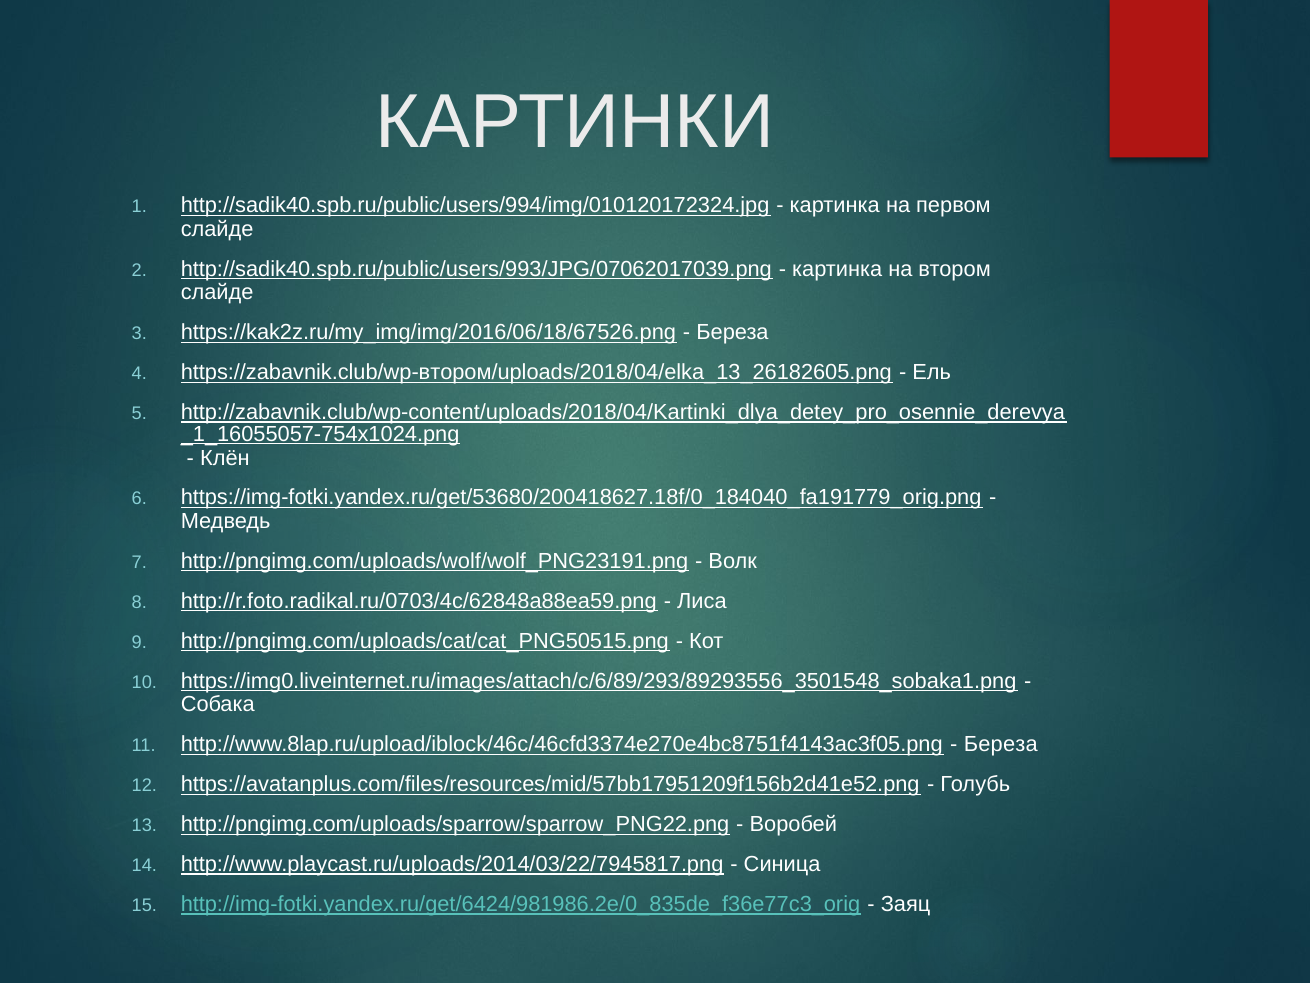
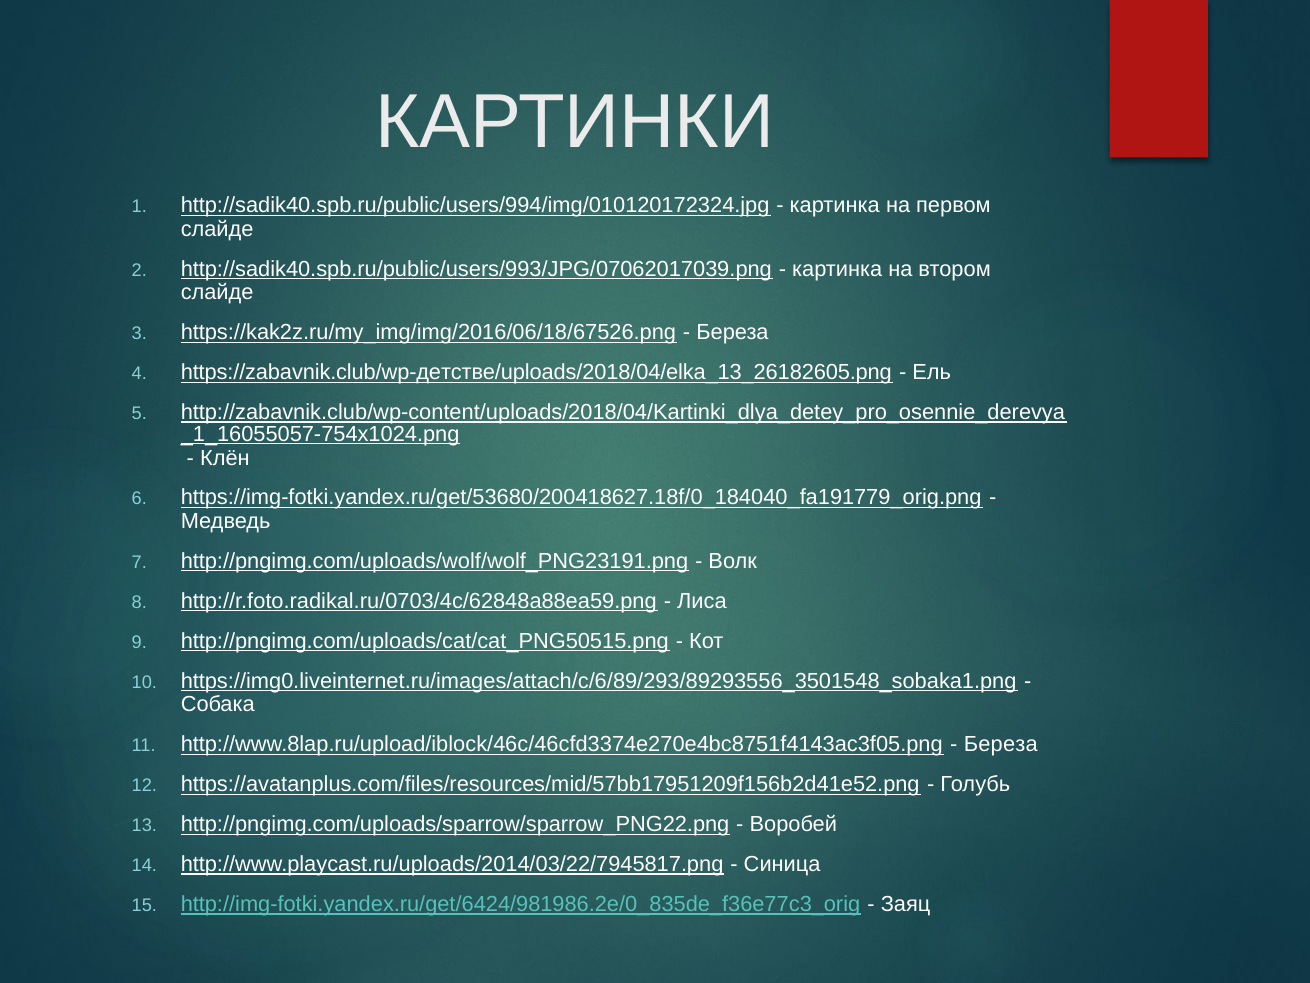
https://zabavnik.club/wp-втором/uploads/2018/04/elka_13_26182605.png: https://zabavnik.club/wp-втором/uploads/2018/04/elka_13_26182605.png -> https://zabavnik.club/wp-детстве/uploads/2018/04/elka_13_26182605.png
